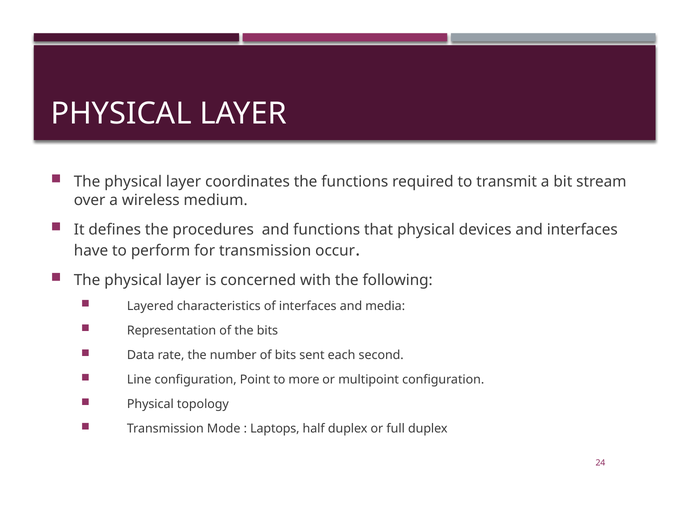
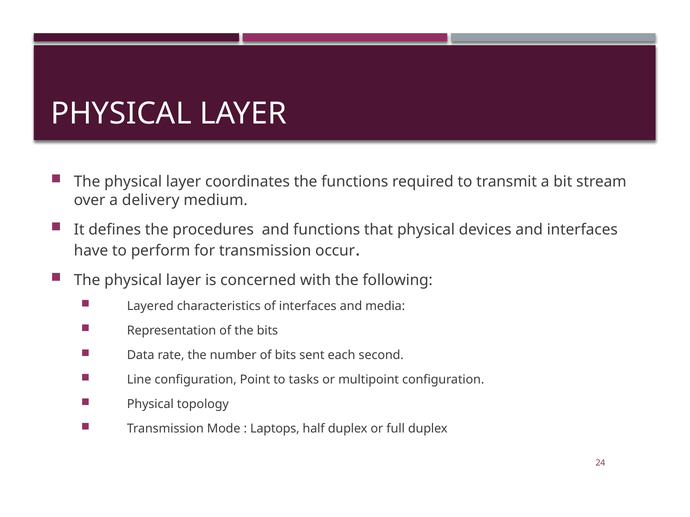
wireless: wireless -> delivery
more: more -> tasks
